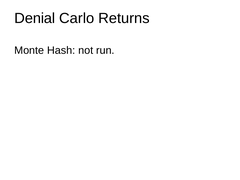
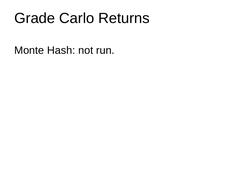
Denial: Denial -> Grade
